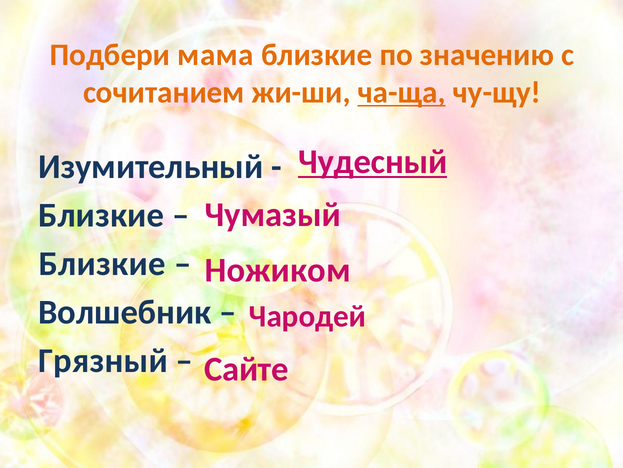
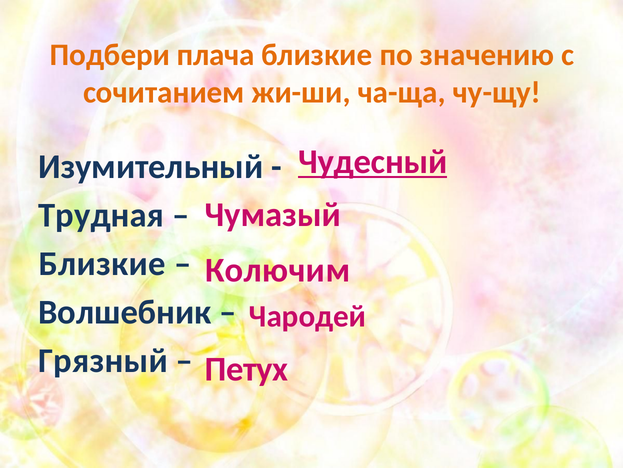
мама: мама -> плача
ча-ща underline: present -> none
Близкие at (101, 215): Близкие -> Трудная
Ножиком: Ножиком -> Колючим
Сайте: Сайте -> Петух
